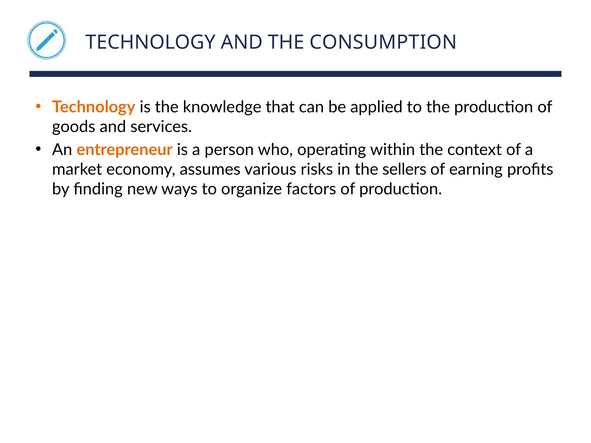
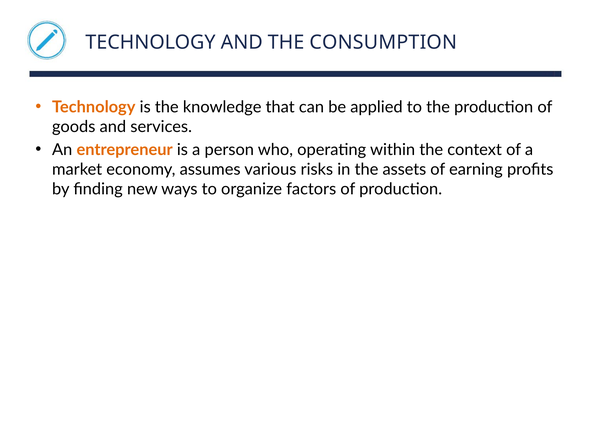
sellers: sellers -> assets
